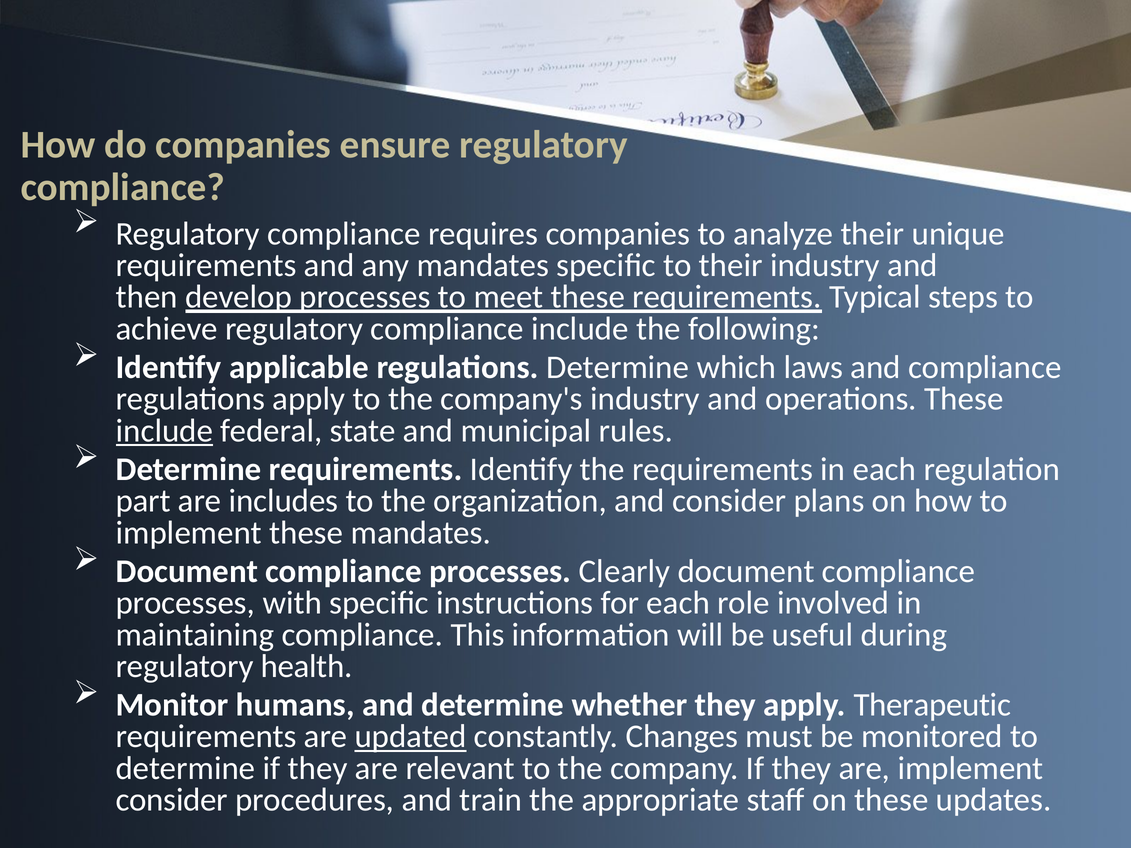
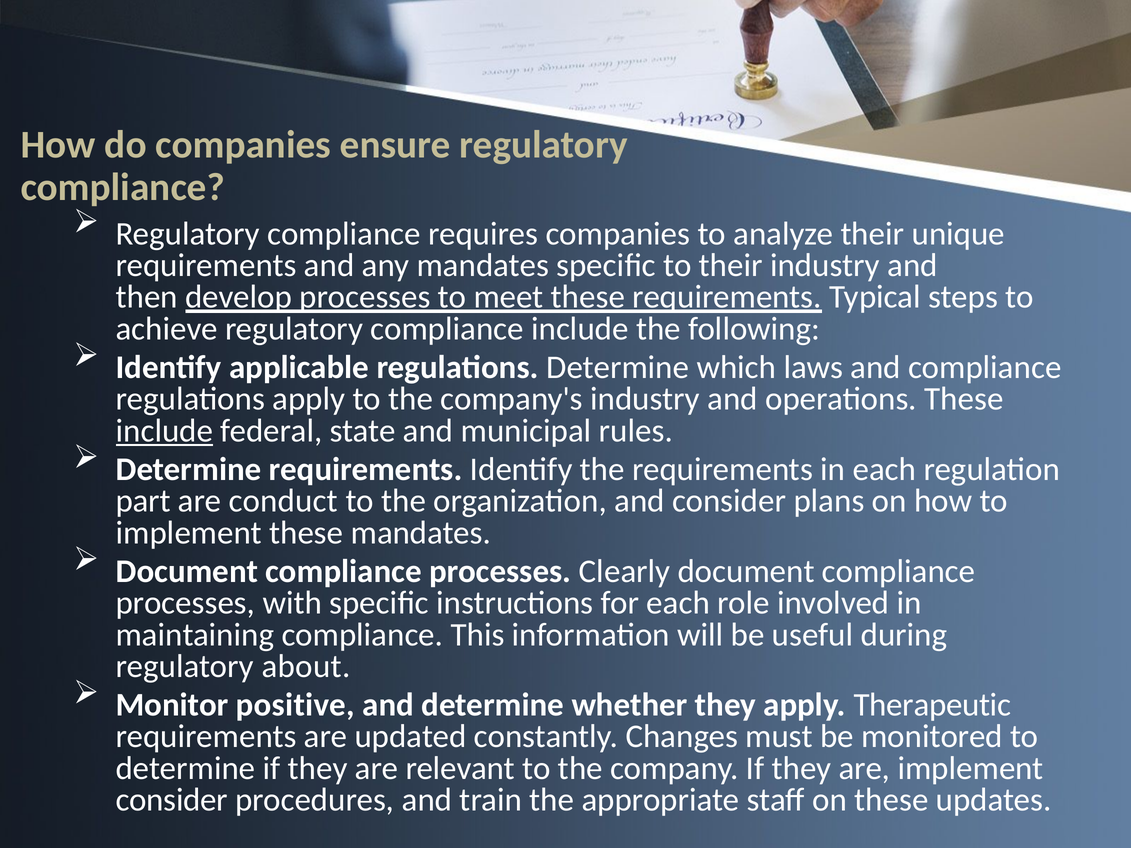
includes: includes -> conduct
health: health -> about
humans: humans -> positive
updated underline: present -> none
